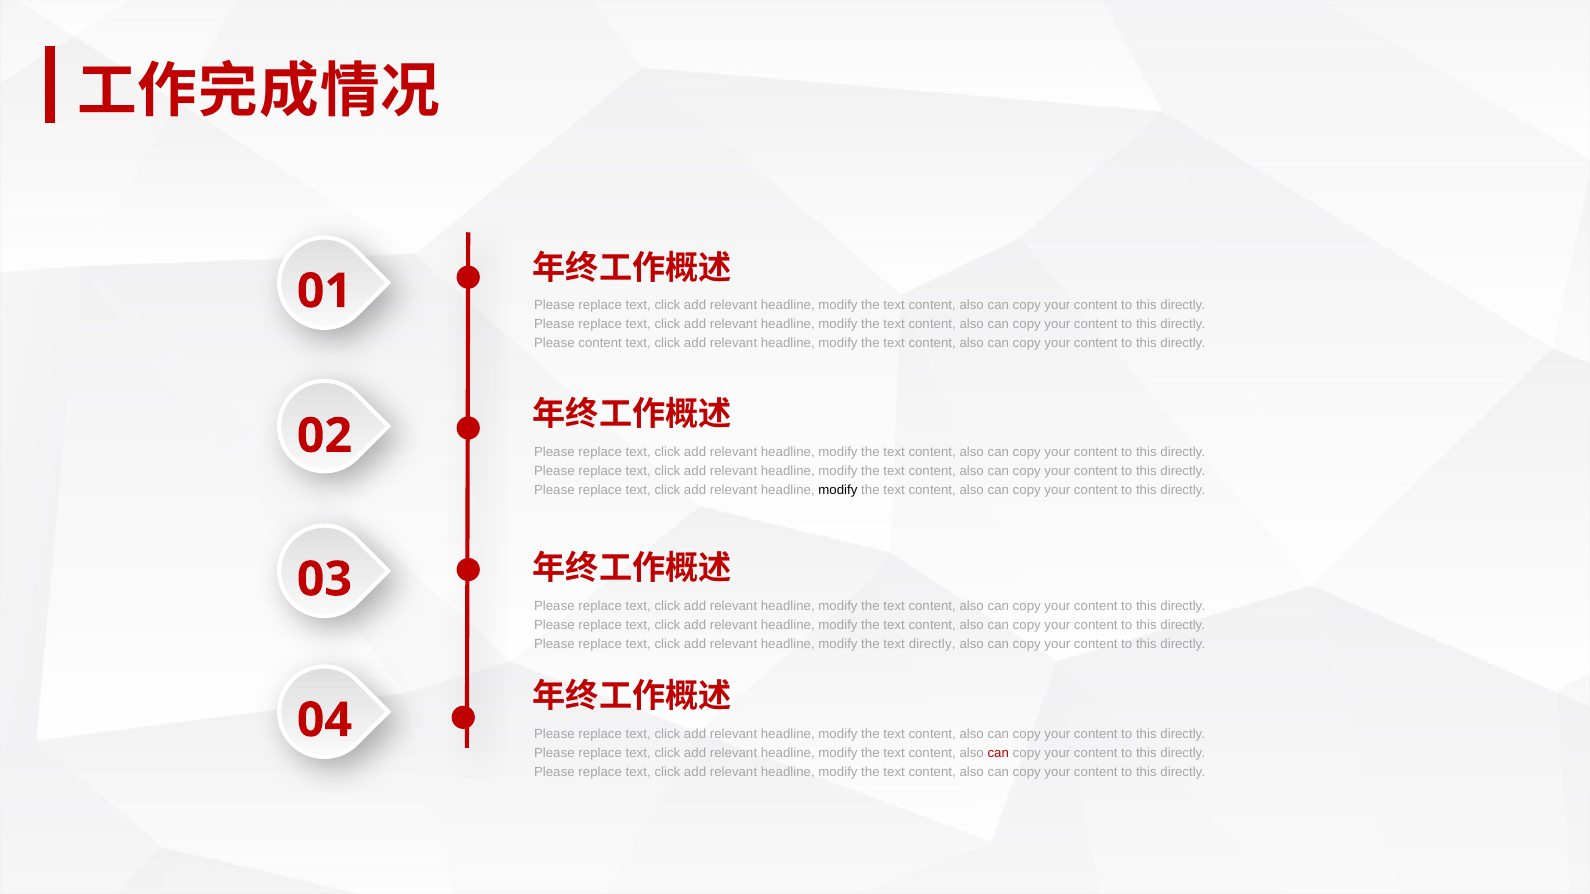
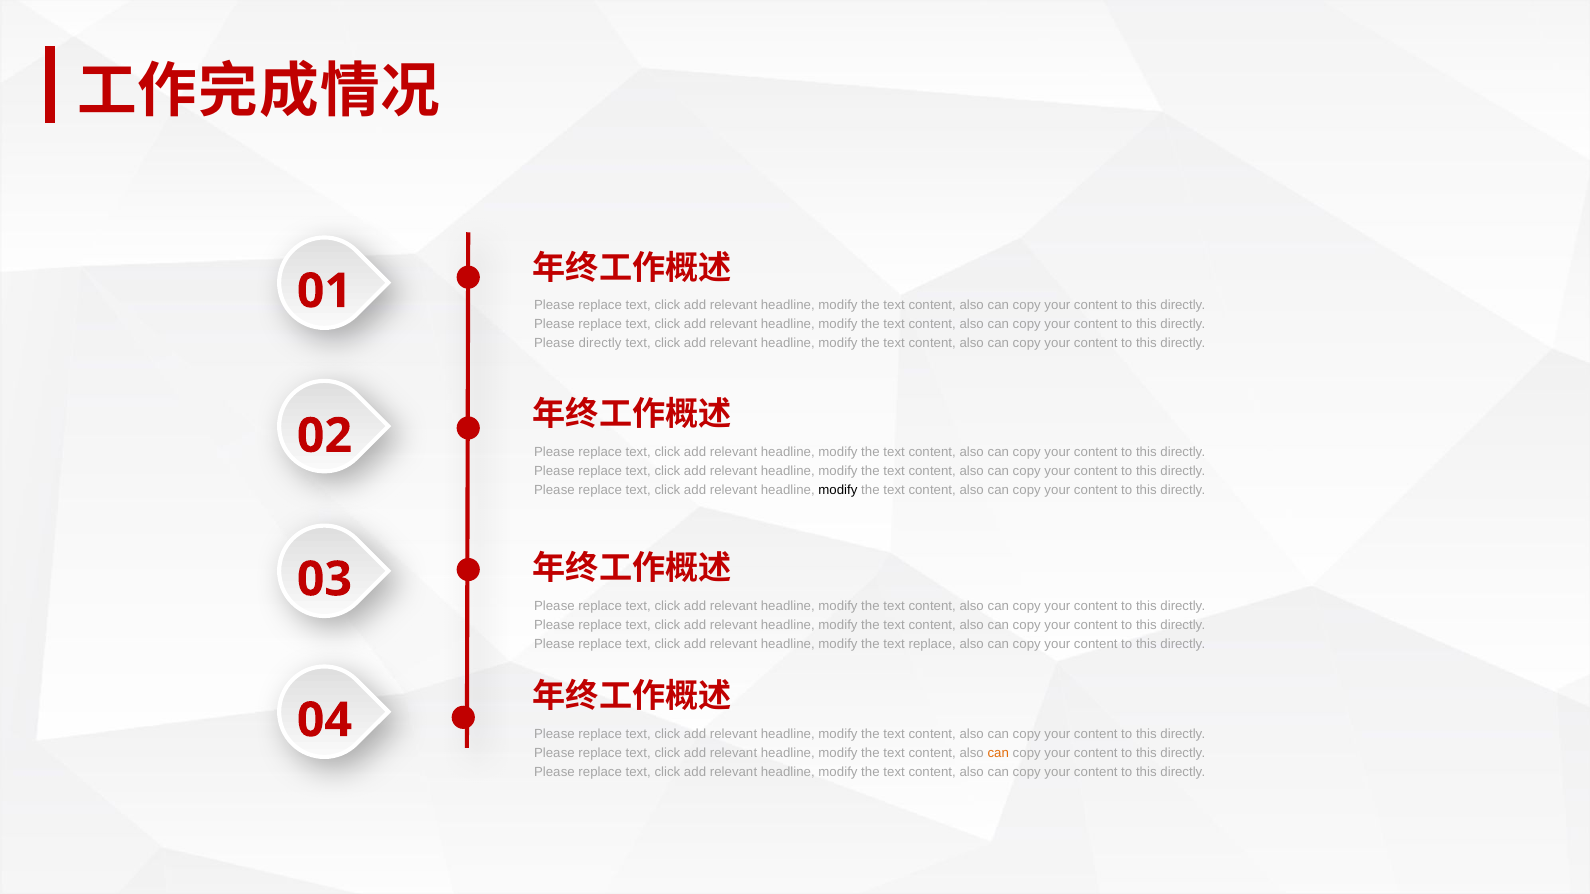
Please content: content -> directly
text directly: directly -> replace
can at (998, 753) colour: red -> orange
